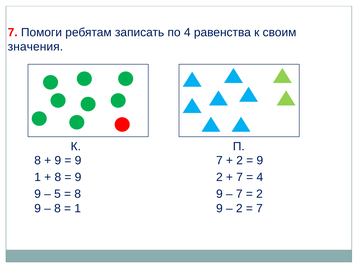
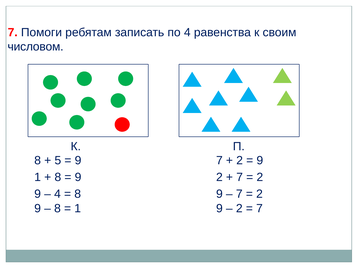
значения: значения -> числовом
9 at (58, 161): 9 -> 5
4 at (260, 178): 4 -> 2
5 at (57, 194): 5 -> 4
